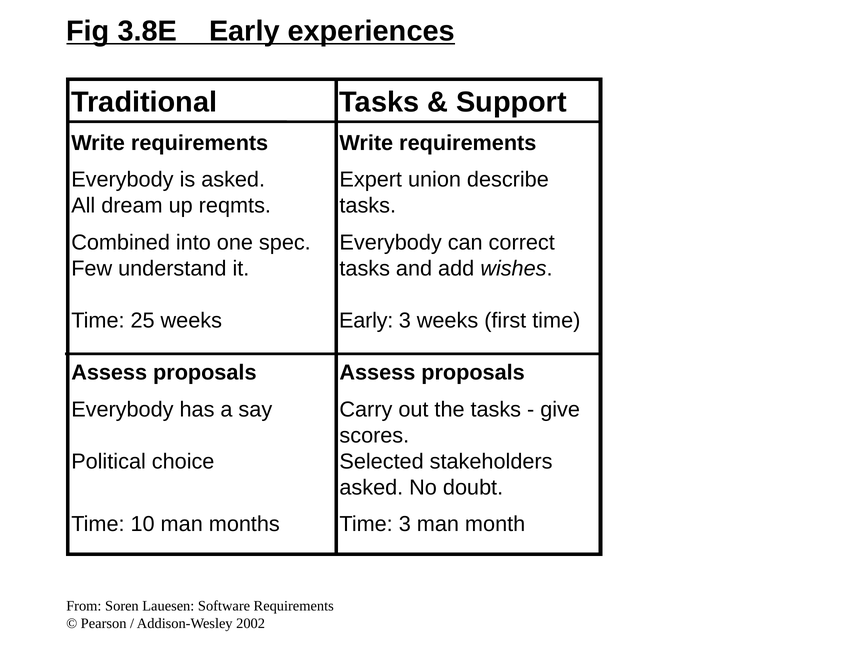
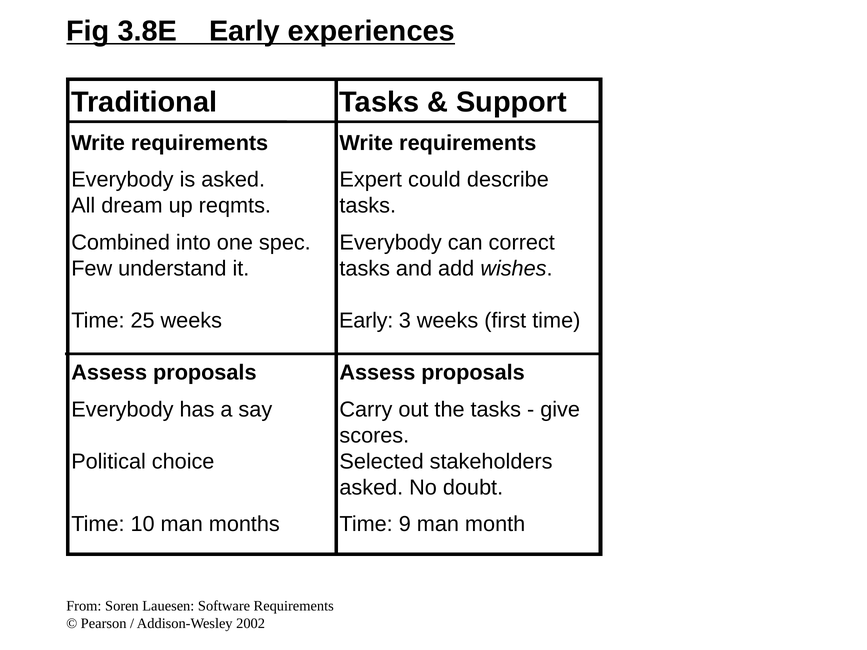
union: union -> could
Time 3: 3 -> 9
